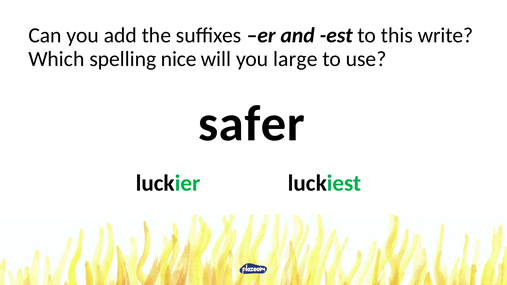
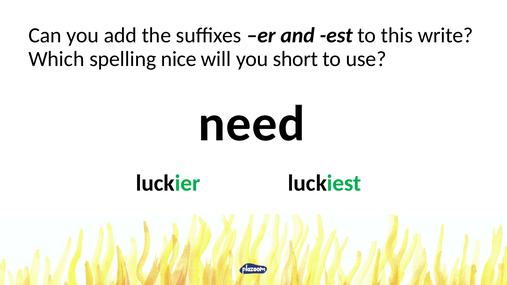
large: large -> short
safer: safer -> need
